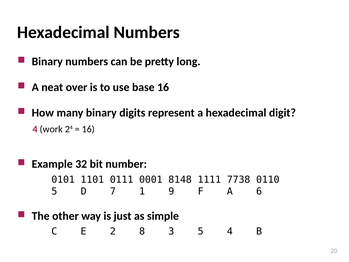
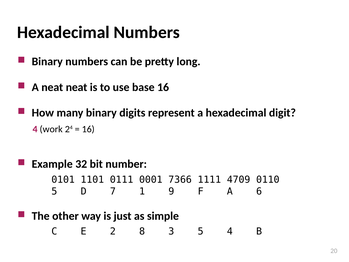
neat over: over -> neat
8148: 8148 -> 7366
7738: 7738 -> 4709
